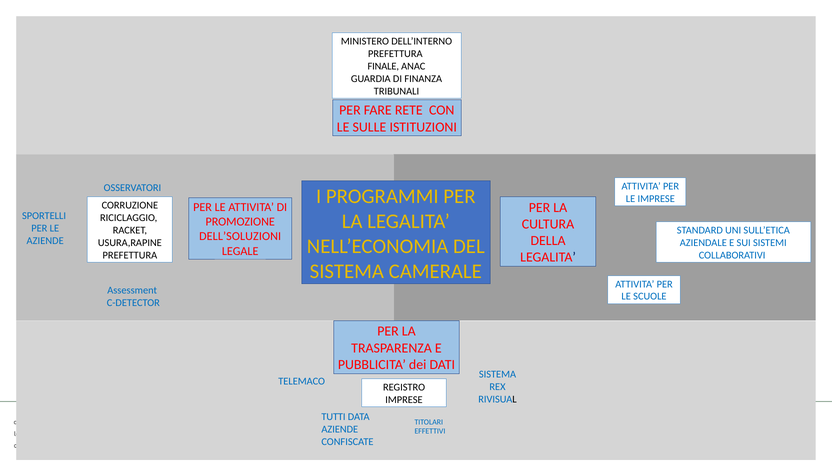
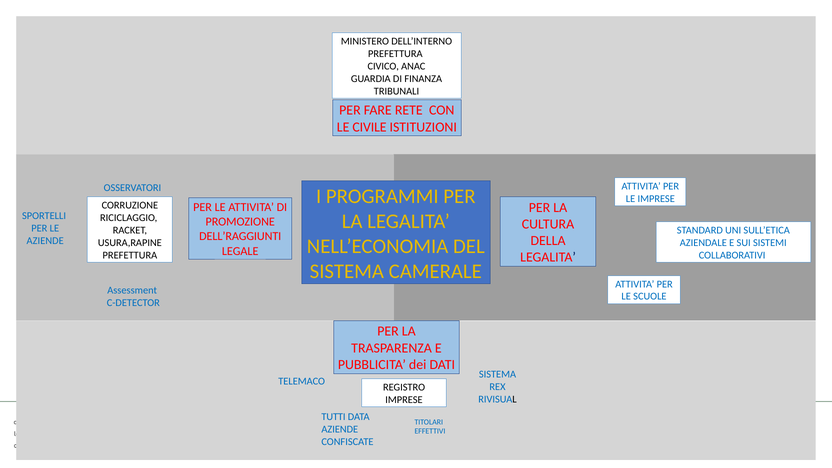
FINALE: FINALE -> CIVICO
SULLE: SULLE -> CIVILE
DELL’SOLUZIONI: DELL’SOLUZIONI -> DELL’RAGGIUNTI
